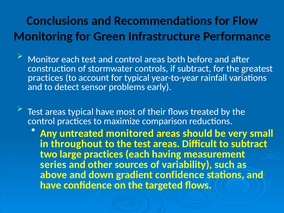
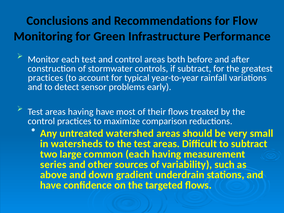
areas typical: typical -> having
monitored: monitored -> watershed
throughout: throughout -> watersheds
large practices: practices -> common
gradient confidence: confidence -> underdrain
